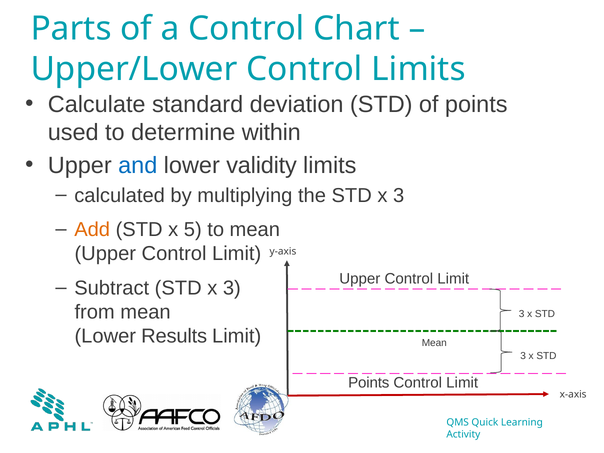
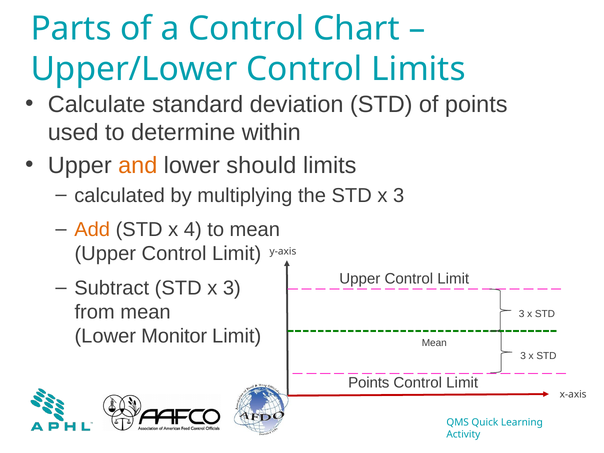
and colour: blue -> orange
validity: validity -> should
5: 5 -> 4
Results: Results -> Monitor
